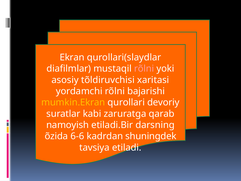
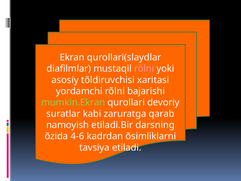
mumkin.Ekran colour: yellow -> light green
6-6: 6-6 -> 4-6
shuningdek: shuningdek -> õsimliklarni
